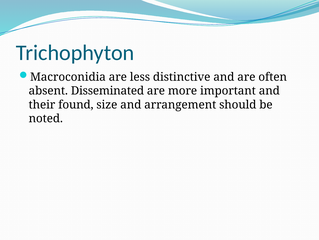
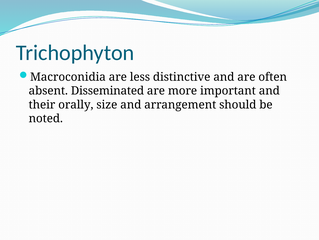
found: found -> orally
